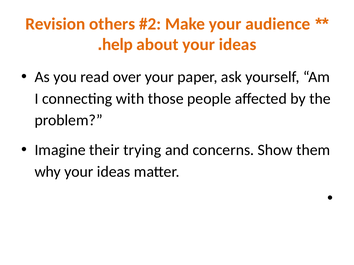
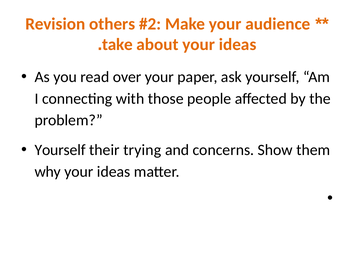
help: help -> take
Imagine at (60, 150): Imagine -> Yourself
